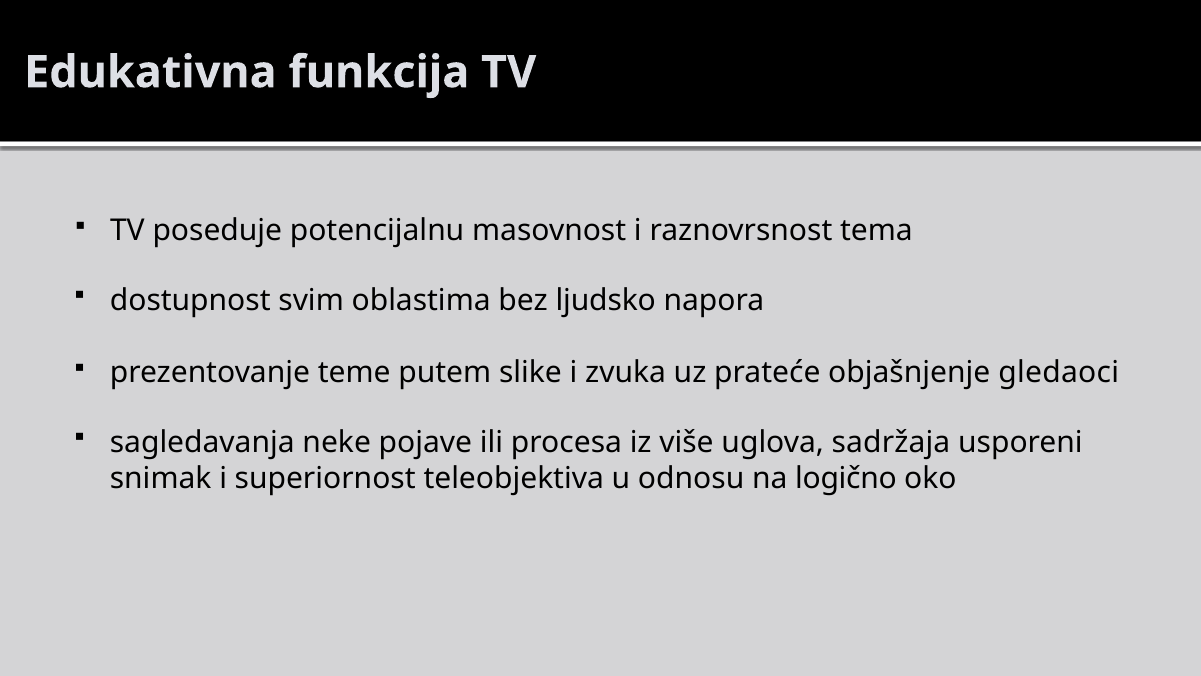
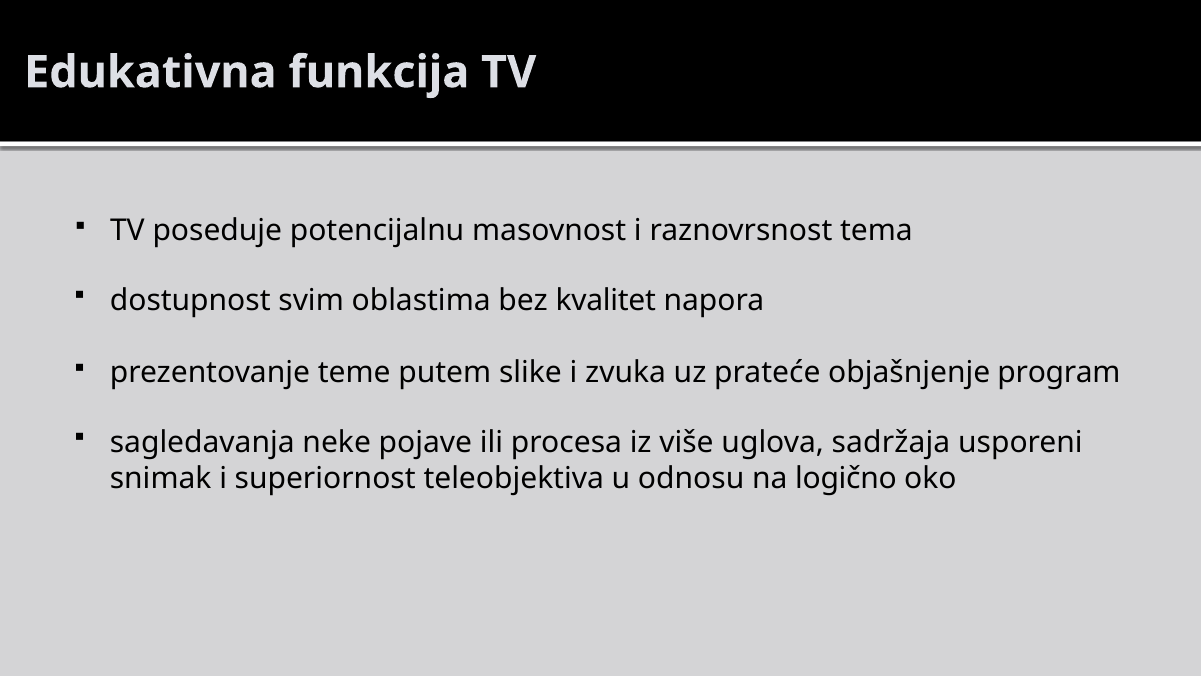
ljudsko: ljudsko -> kvalitet
gledaoci: gledaoci -> program
